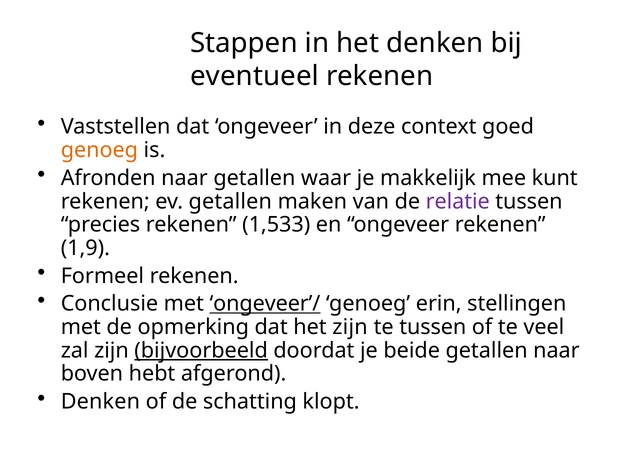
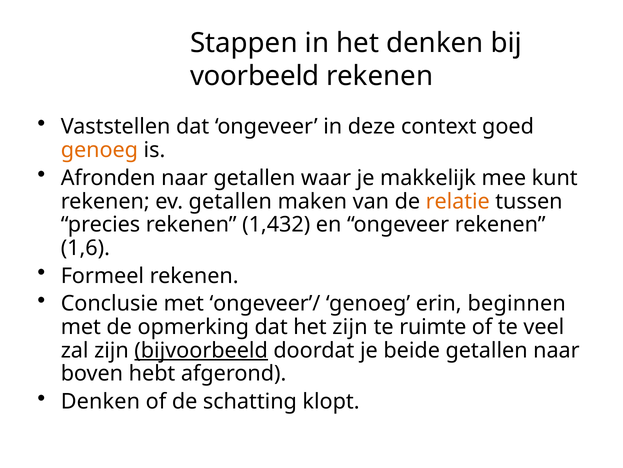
eventueel: eventueel -> voorbeeld
relatie colour: purple -> orange
1,533: 1,533 -> 1,432
1,9: 1,9 -> 1,6
ongeveer’/ underline: present -> none
stellingen: stellingen -> beginnen
te tussen: tussen -> ruimte
